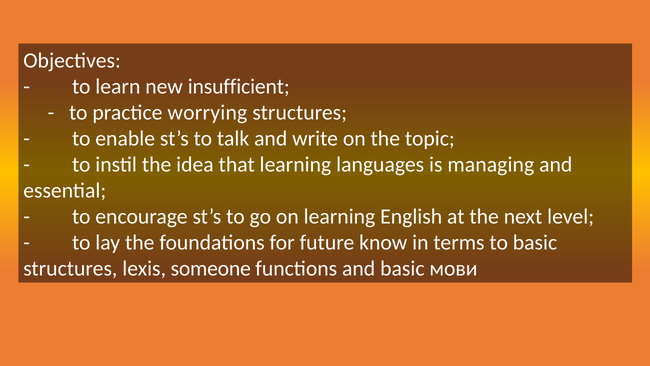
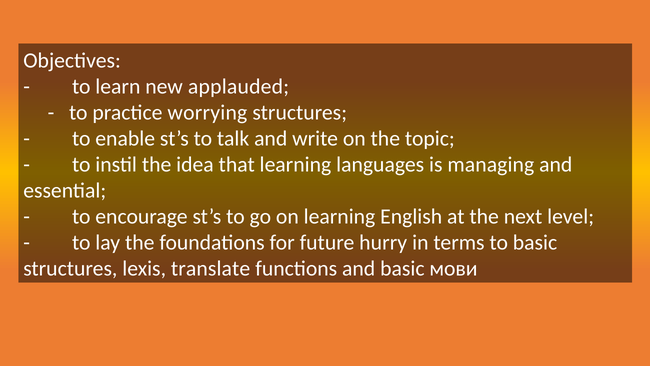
insufficient: insufficient -> applauded
know: know -> hurry
someone: someone -> translate
